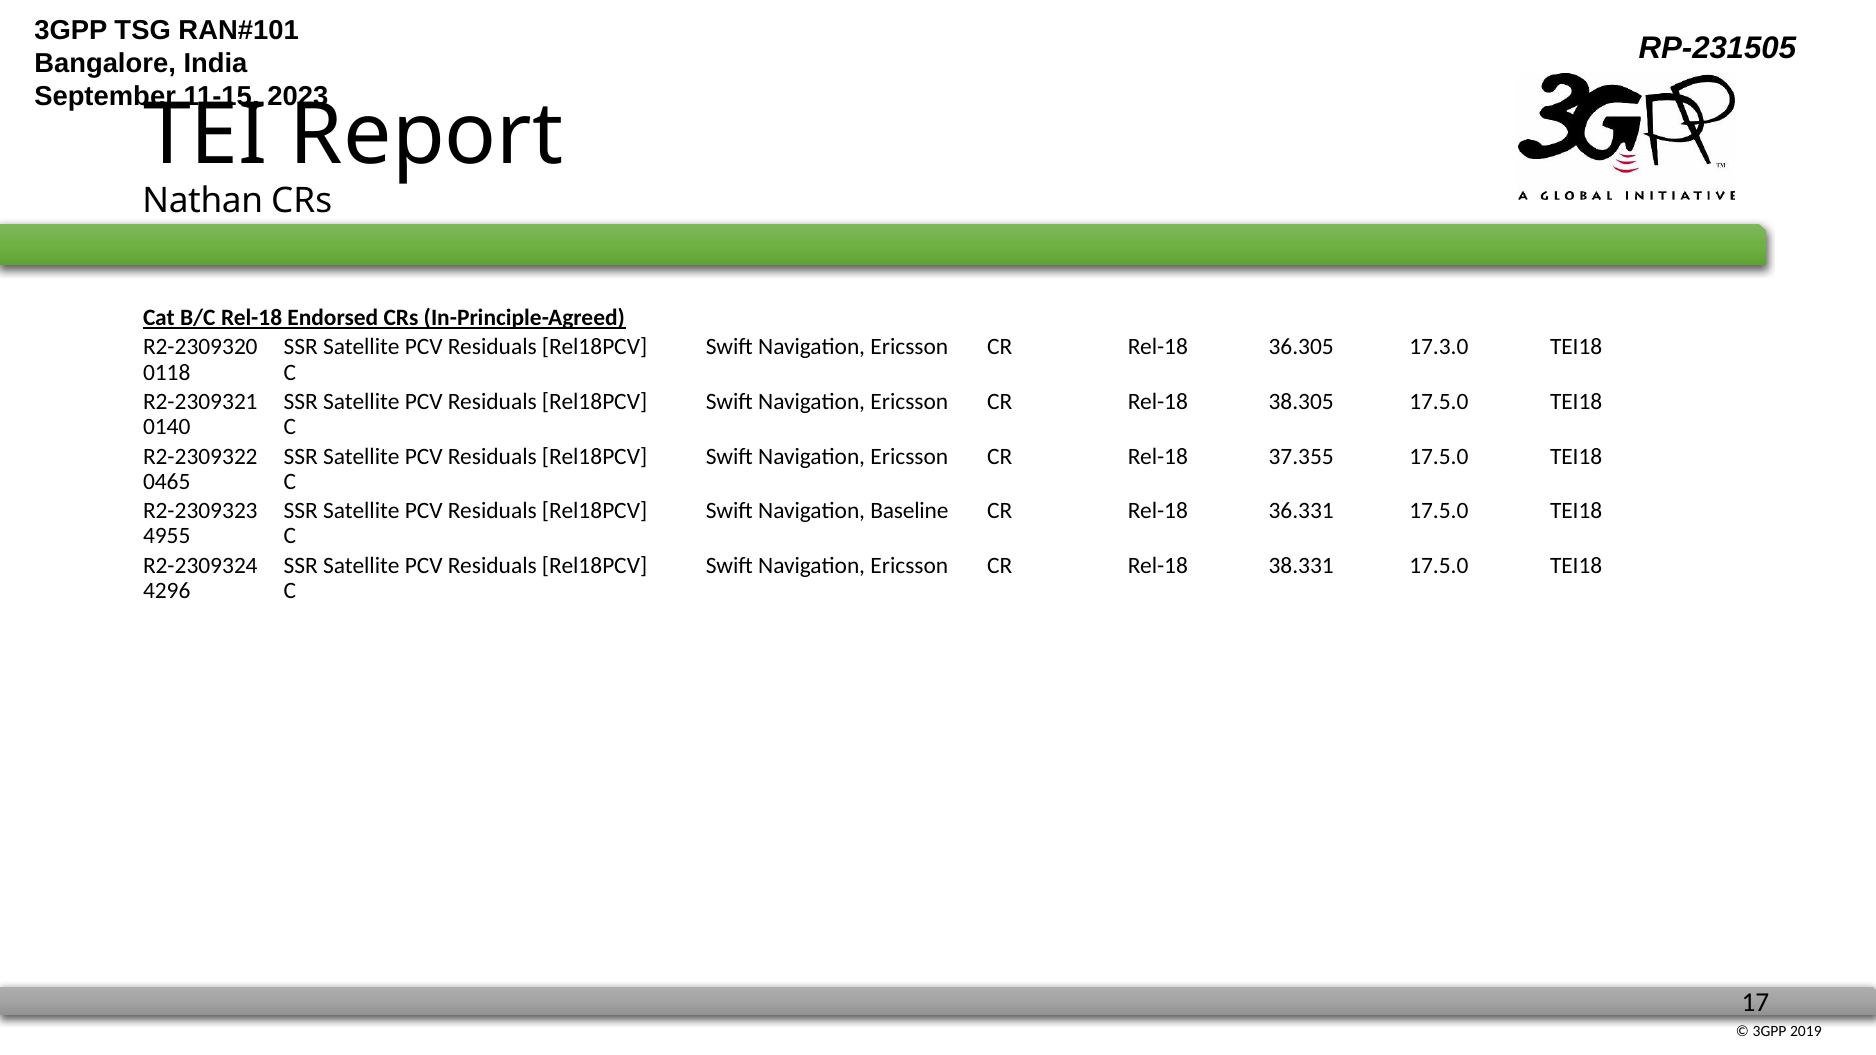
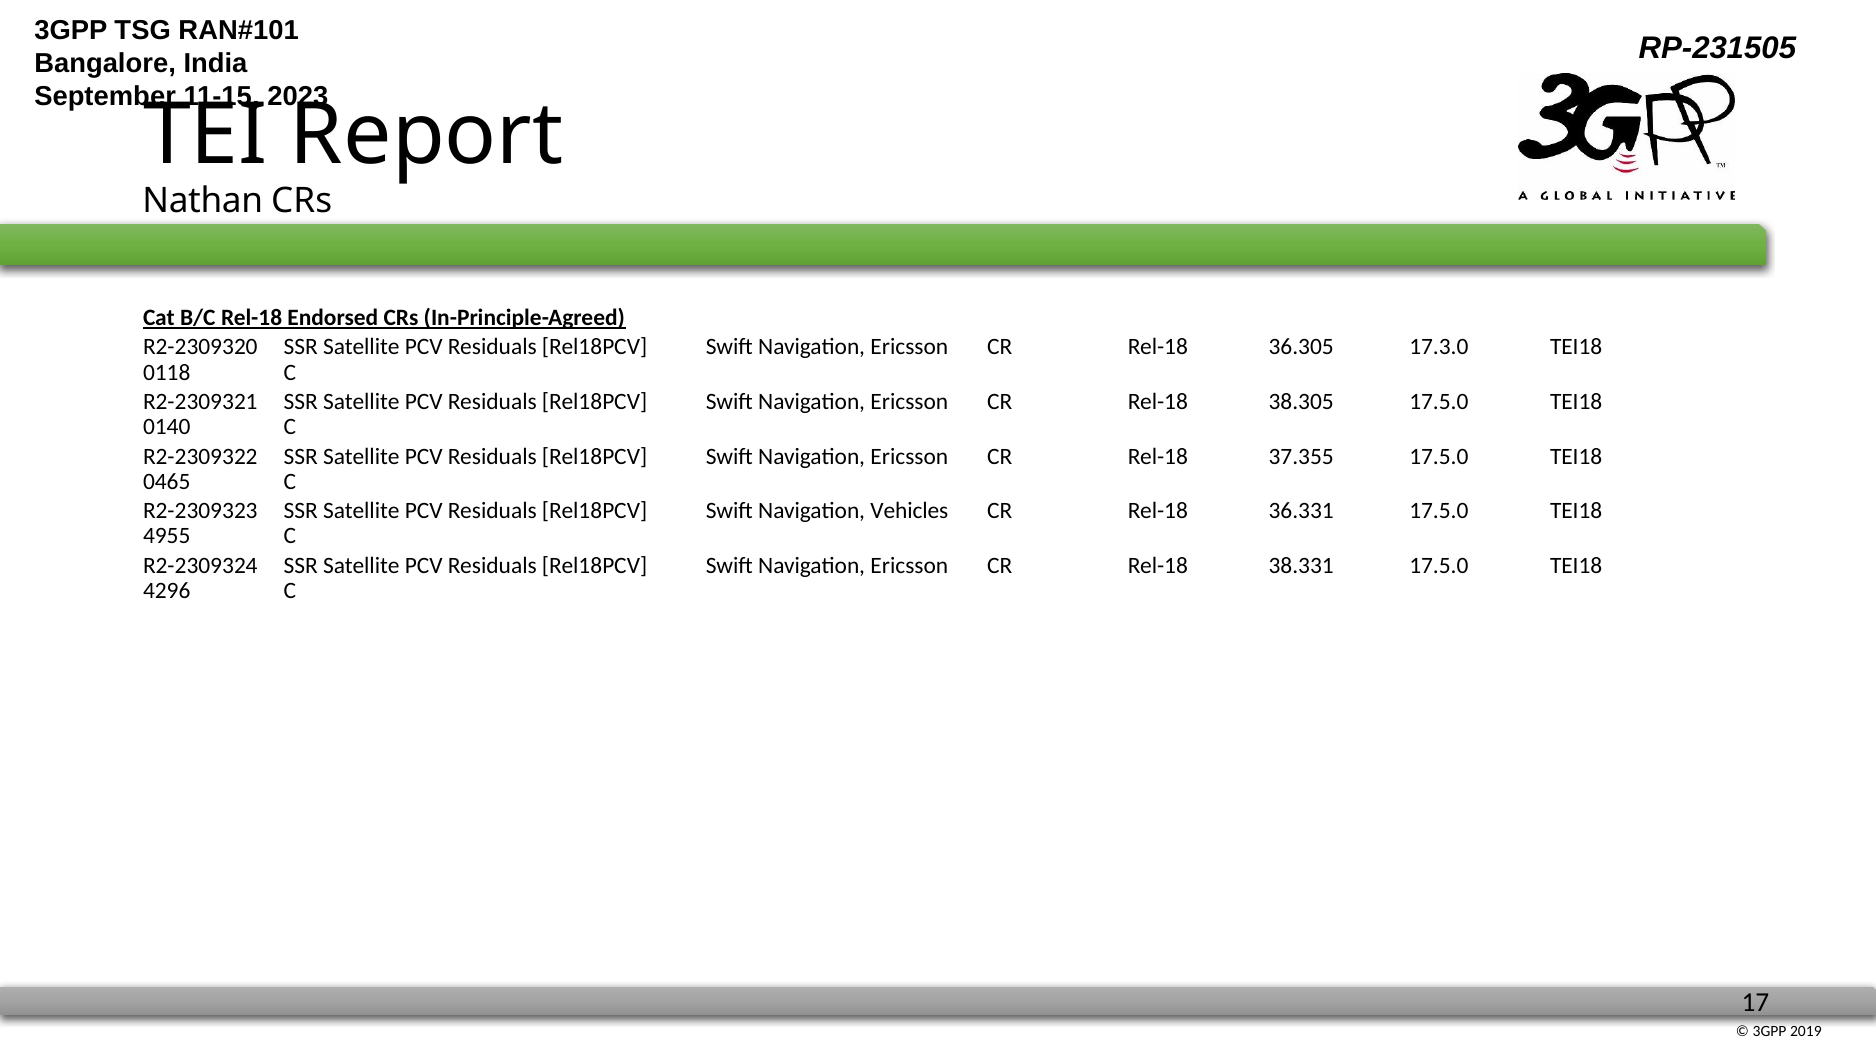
Baseline: Baseline -> Vehicles
